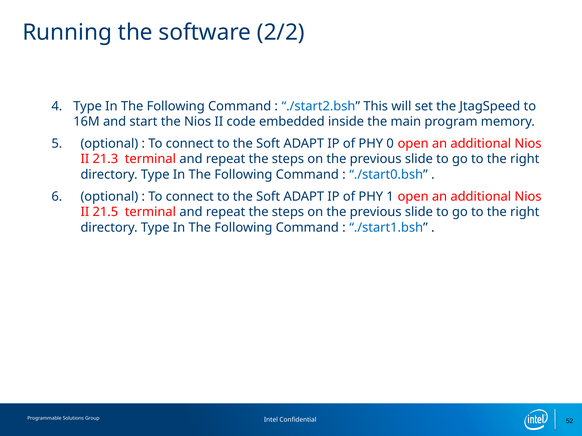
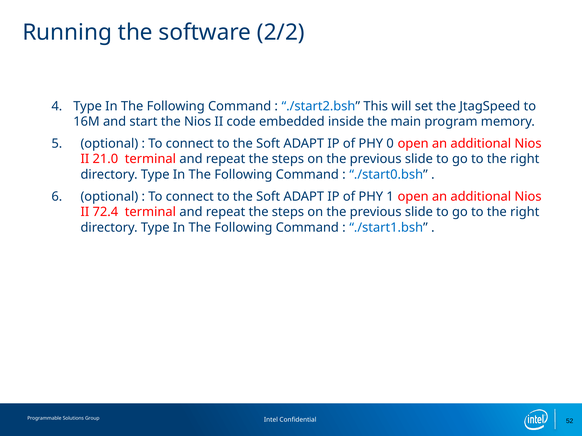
21.3: 21.3 -> 21.0
21.5: 21.5 -> 72.4
